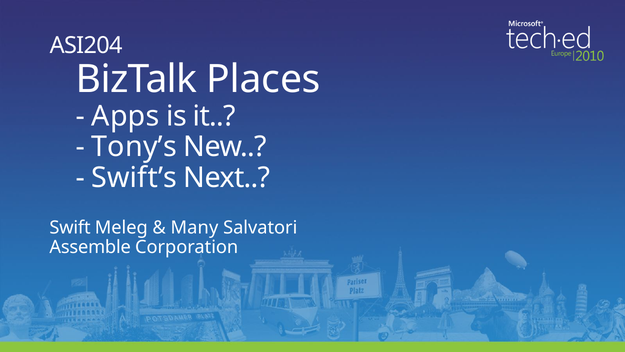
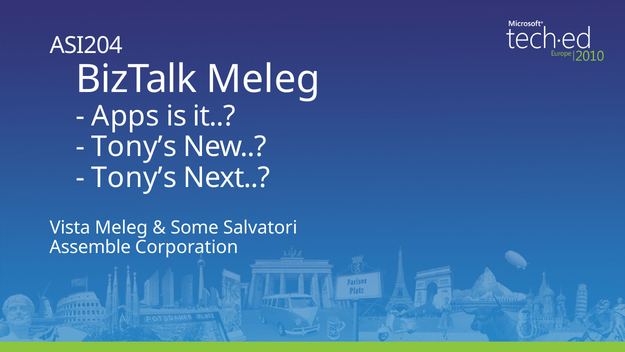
BizTalk Places: Places -> Meleg
Swift’s at (134, 178): Swift’s -> Tony’s
Swift: Swift -> Vista
Many: Many -> Some
